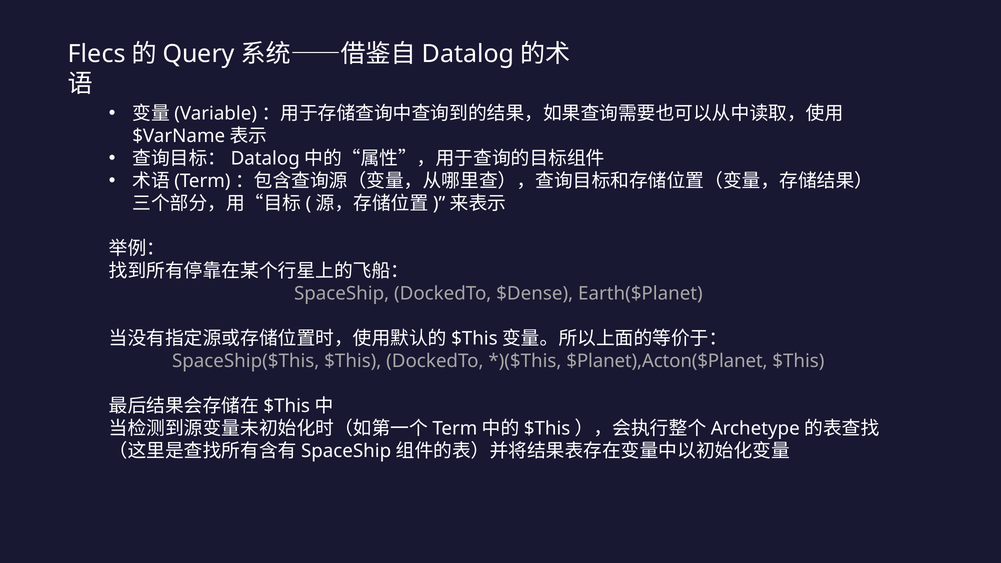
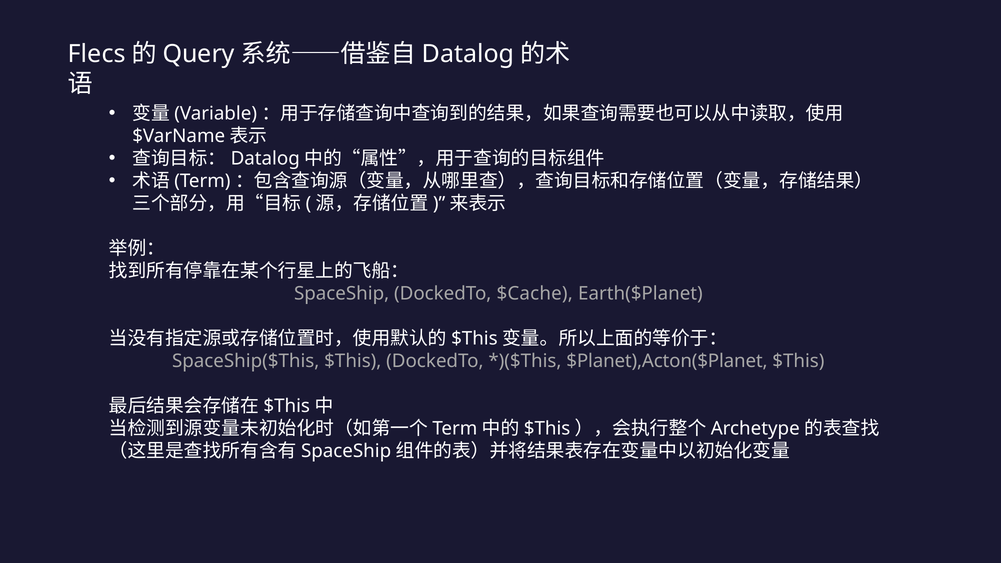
$Dense: $Dense -> $Cache
